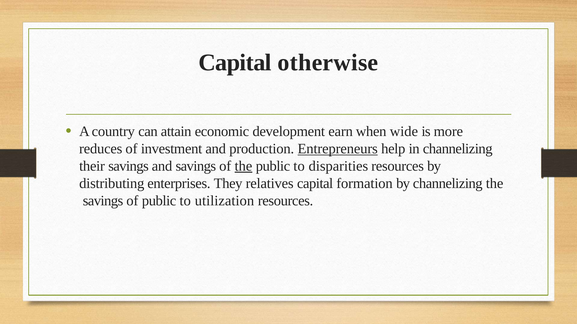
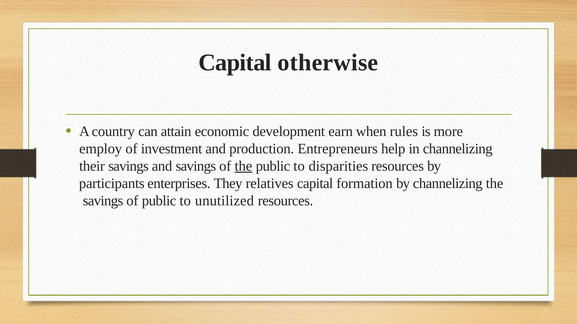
wide: wide -> rules
reduces: reduces -> employ
Entrepreneurs underline: present -> none
distributing: distributing -> participants
utilization: utilization -> unutilized
